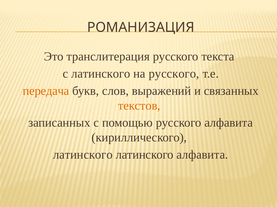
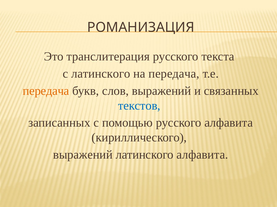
на русского: русского -> передача
текстов colour: orange -> blue
латинского at (83, 155): латинского -> выражений
